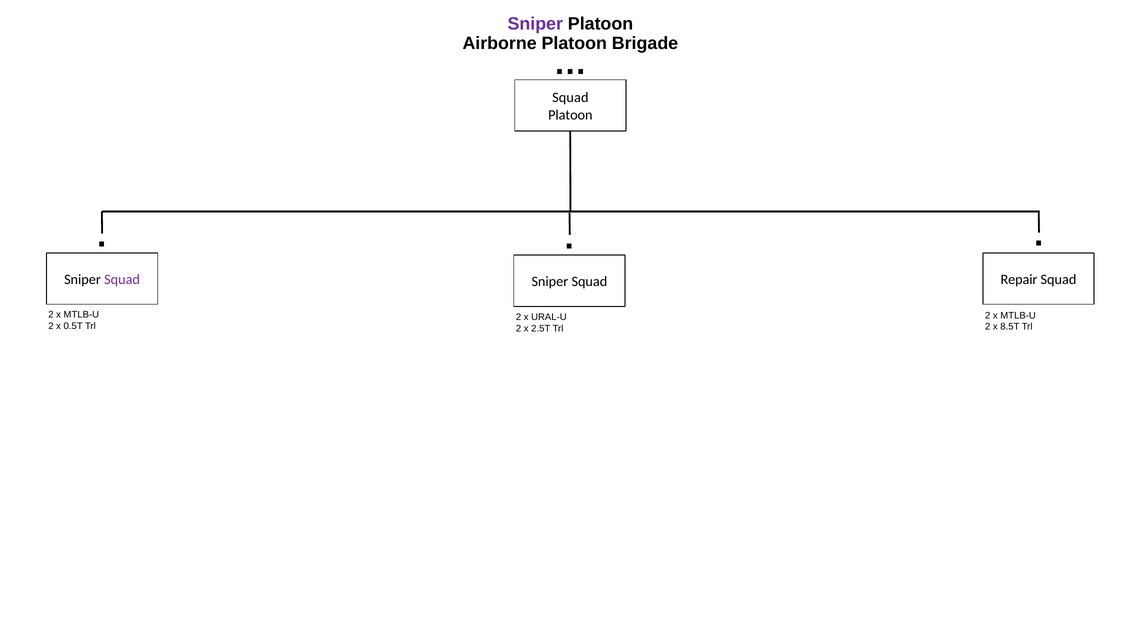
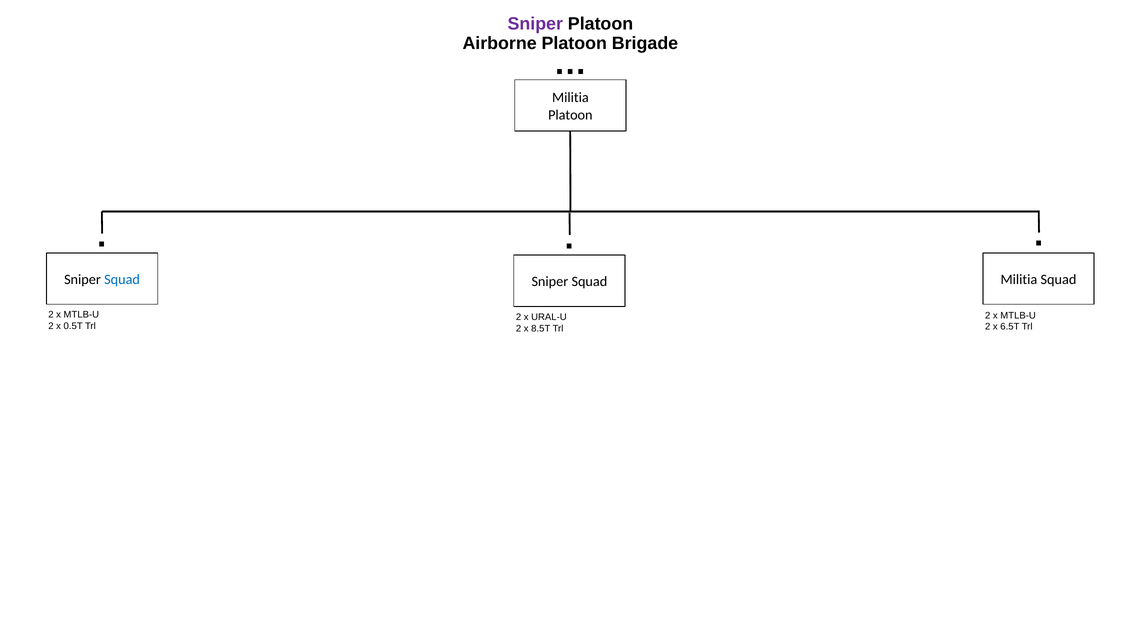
Squad at (570, 98): Squad -> Militia
Squad at (122, 280) colour: purple -> blue
Repair at (1019, 280): Repair -> Militia
8.5T: 8.5T -> 6.5T
2.5T: 2.5T -> 8.5T
